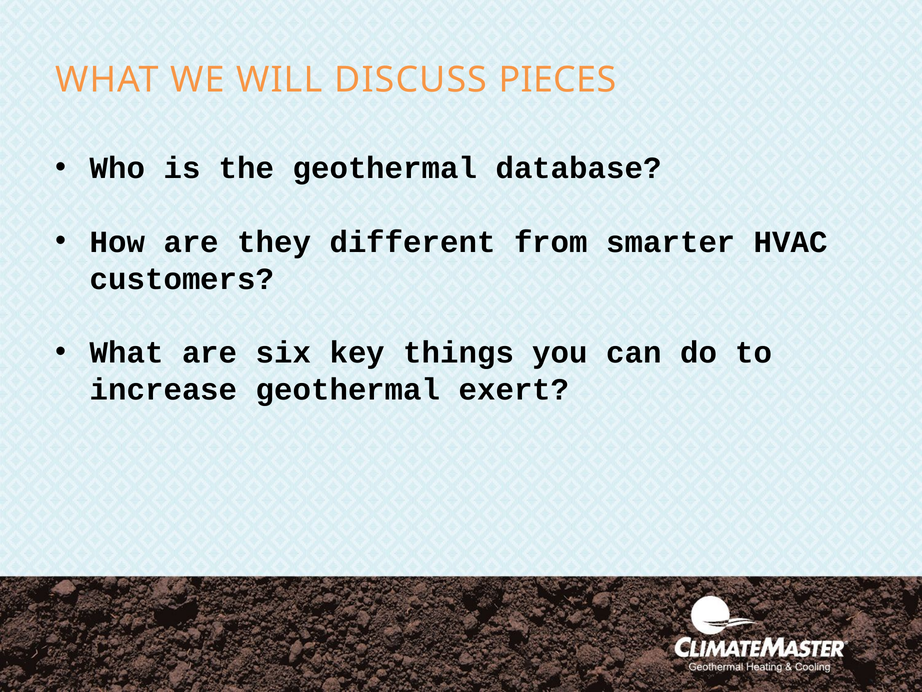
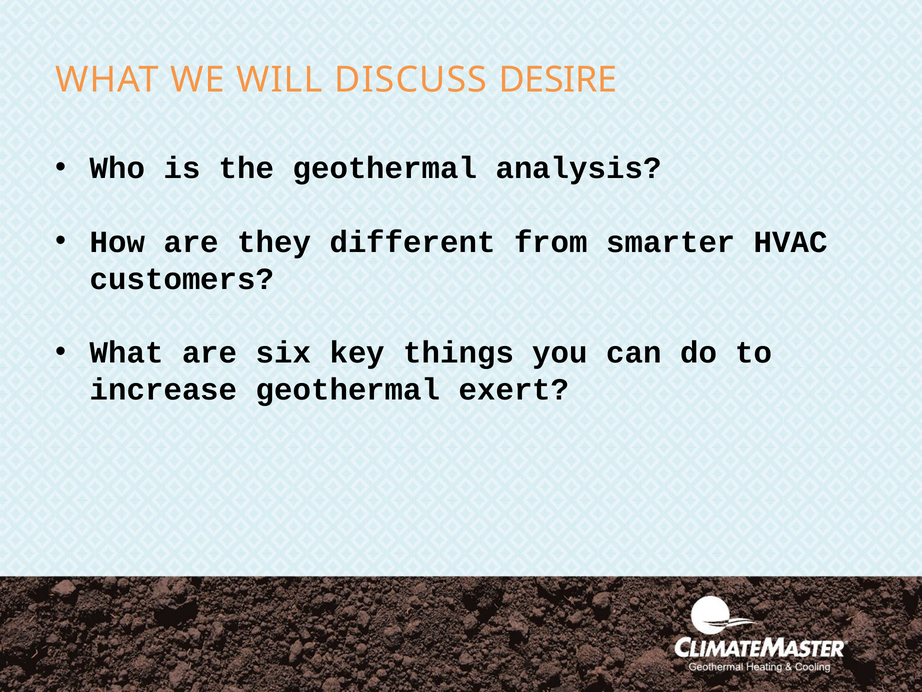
PIECES: PIECES -> DESIRE
database: database -> analysis
